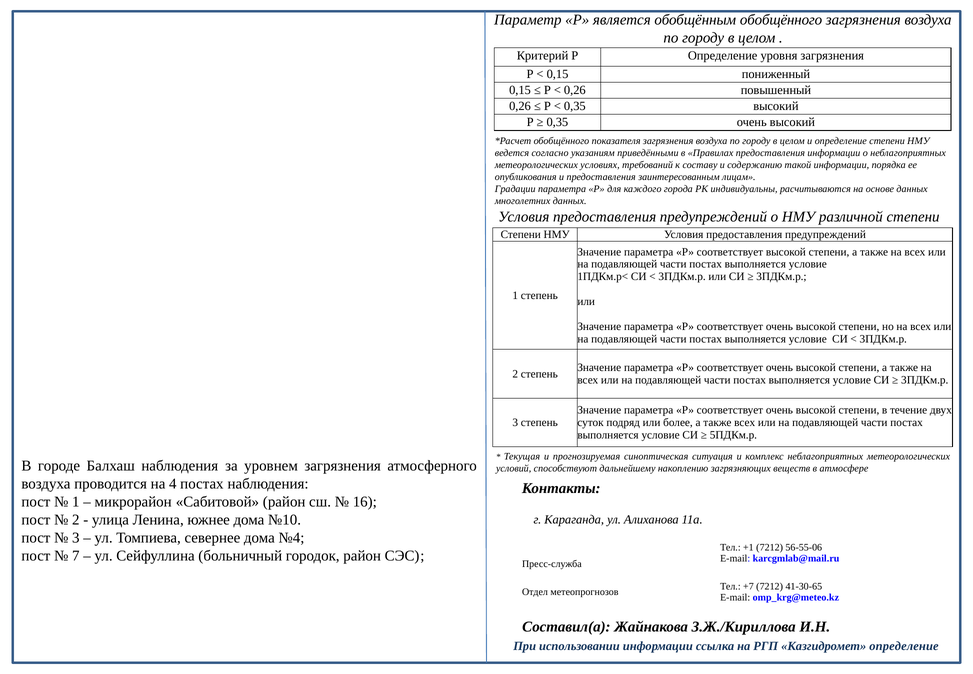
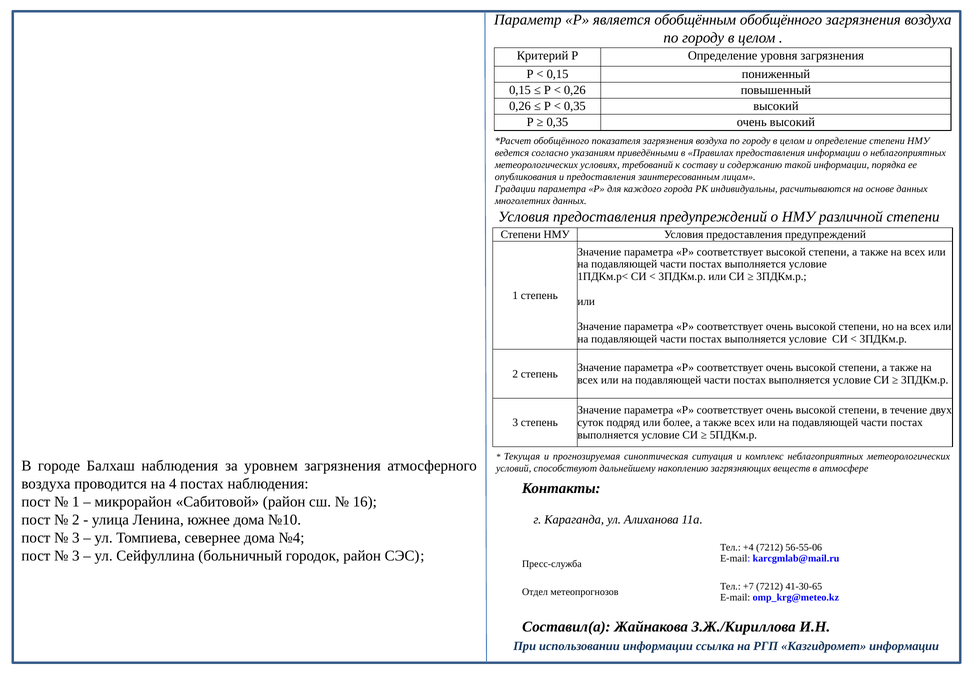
+1: +1 -> +4
7 at (76, 556): 7 -> 3
Казгидромет определение: определение -> информации
